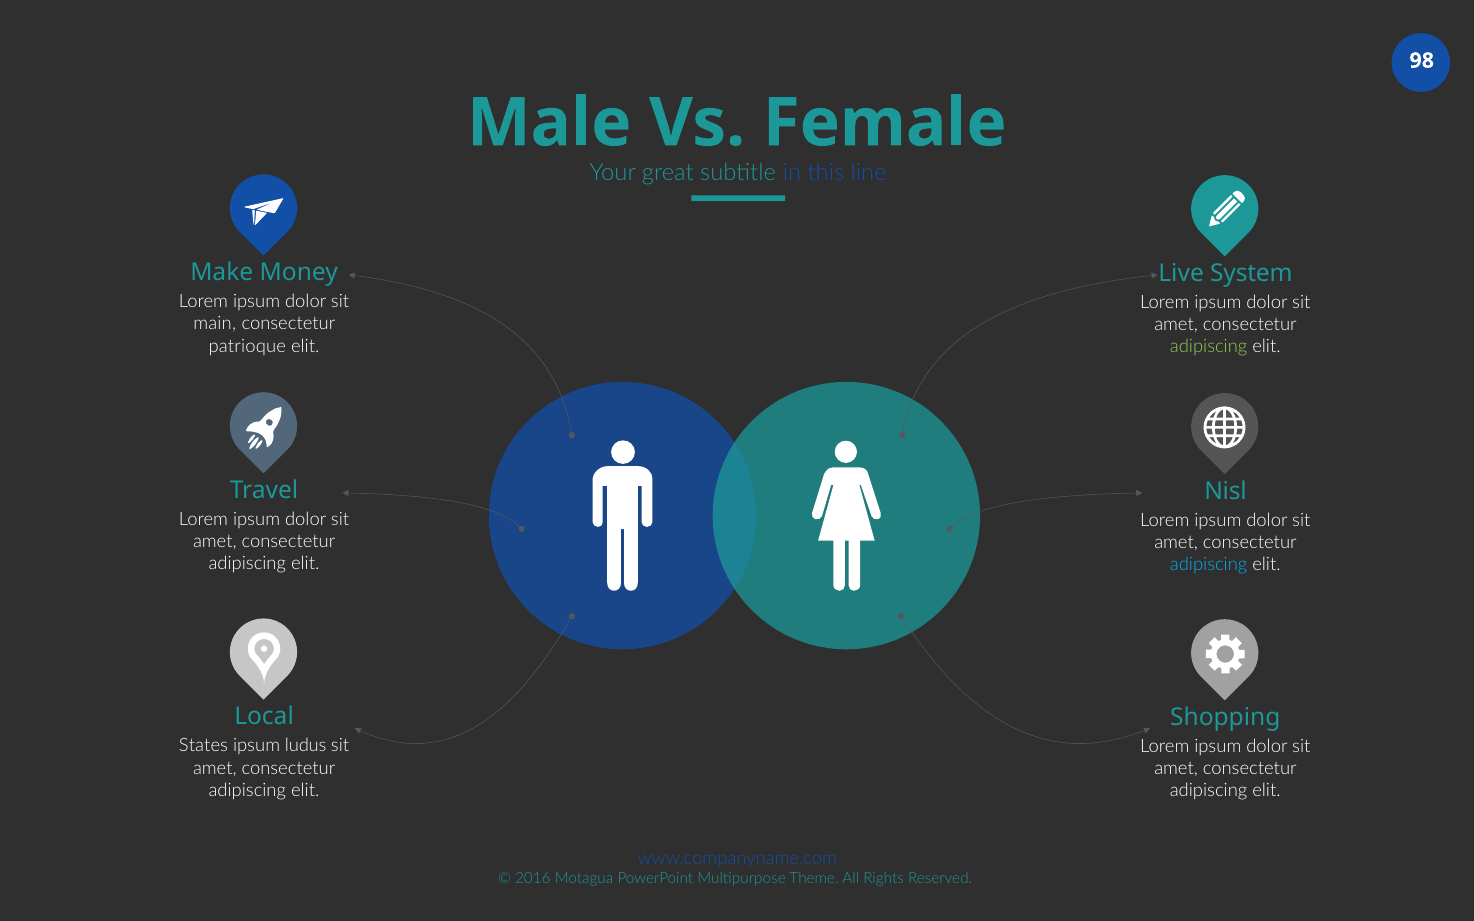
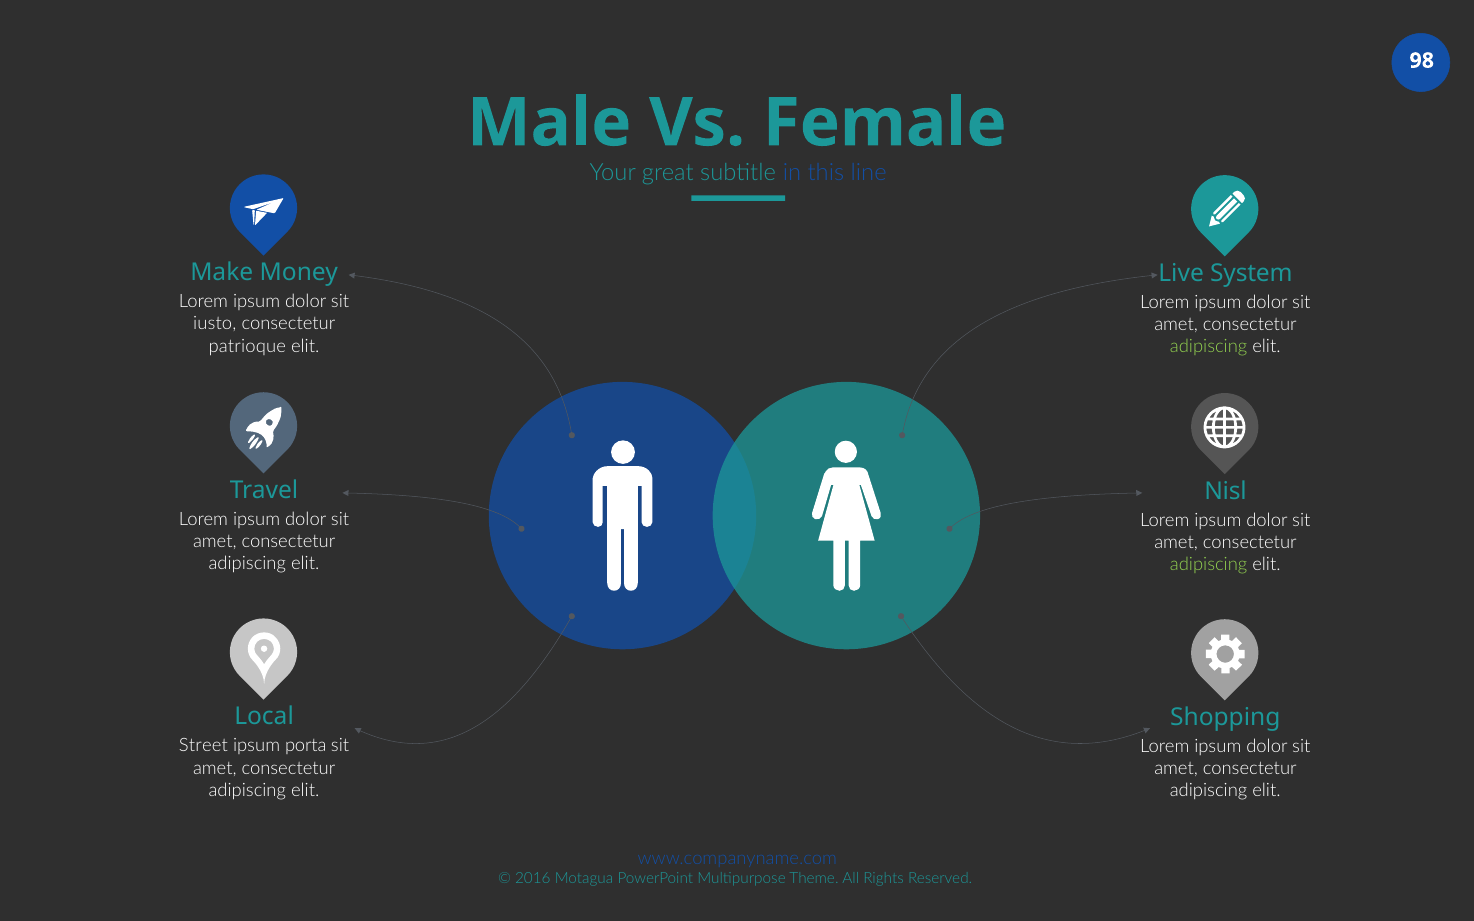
main: main -> iusto
adipiscing at (1209, 565) colour: light blue -> light green
States: States -> Street
ludus: ludus -> porta
